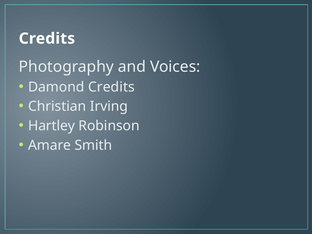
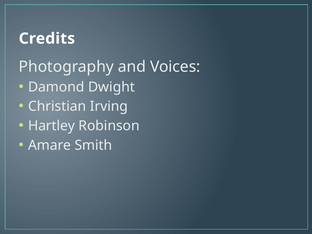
Damond Credits: Credits -> Dwight
